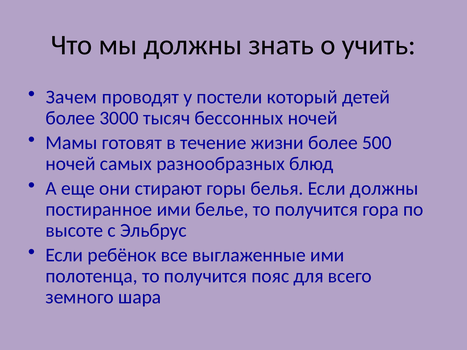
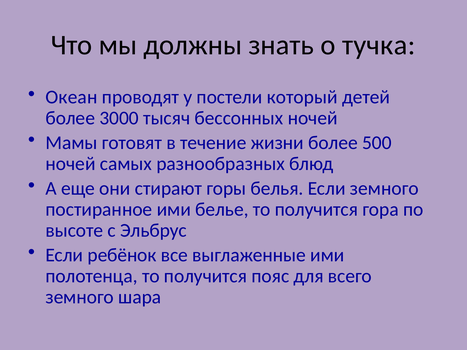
учить: учить -> тучка
Зачем: Зачем -> Океан
Если должны: должны -> земного
